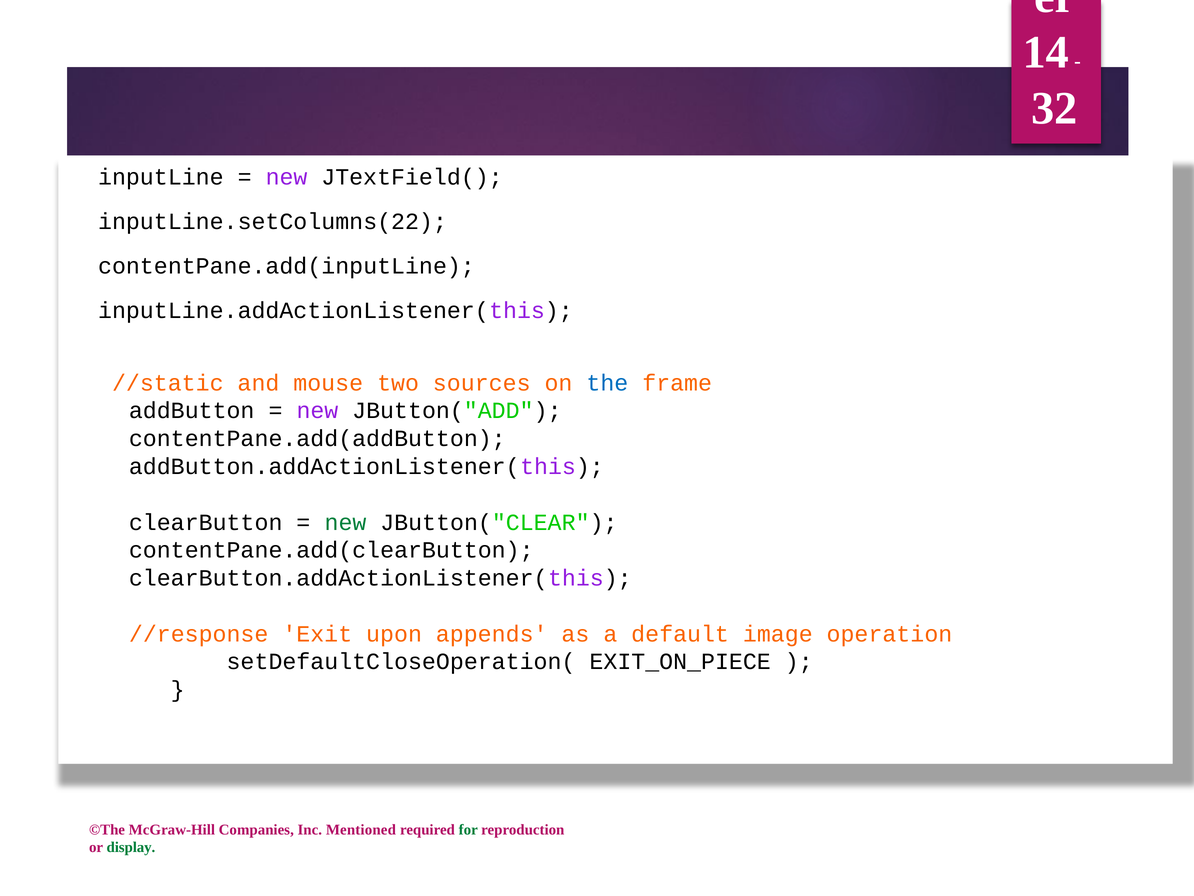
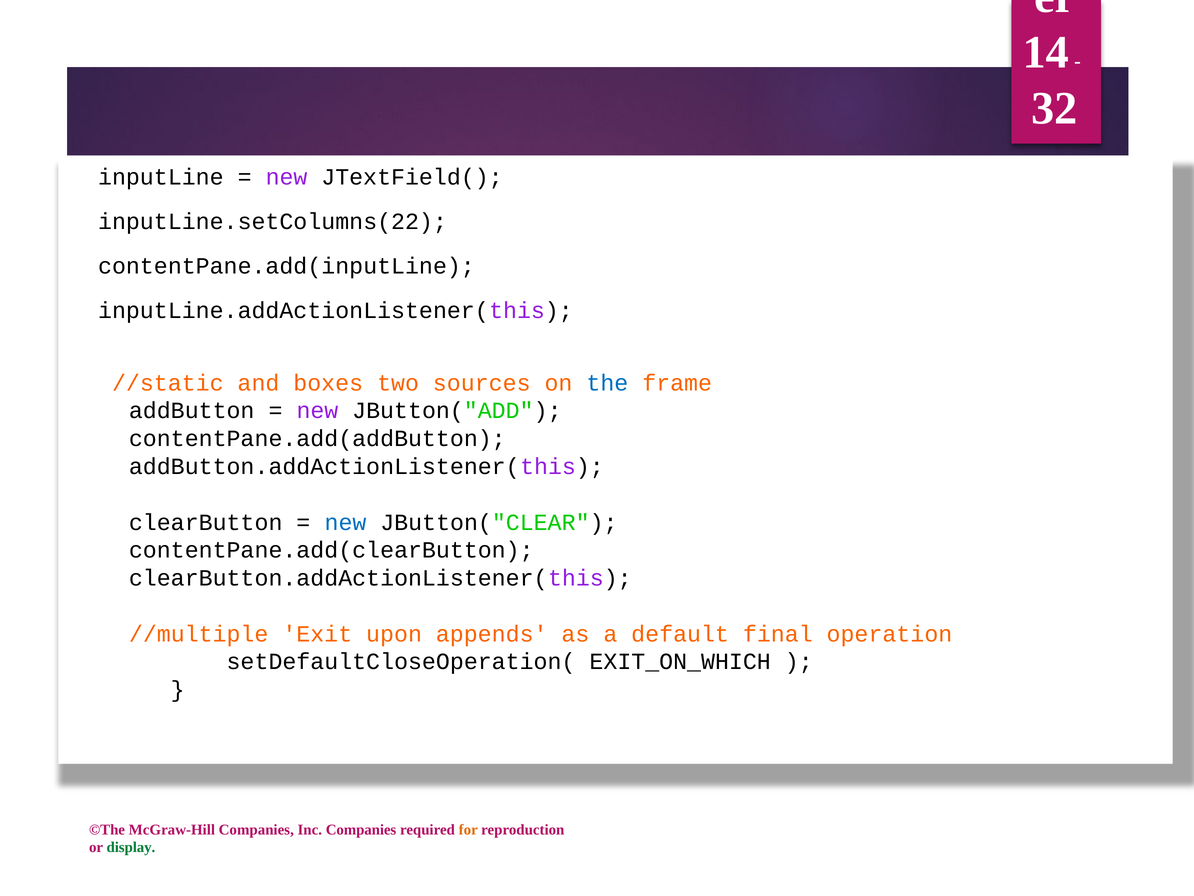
mouse: mouse -> boxes
new at (345, 522) colour: green -> blue
//response: //response -> //multiple
image: image -> final
EXIT_ON_PIECE: EXIT_ON_PIECE -> EXIT_ON_WHICH
Inc Mentioned: Mentioned -> Companies
for colour: green -> orange
